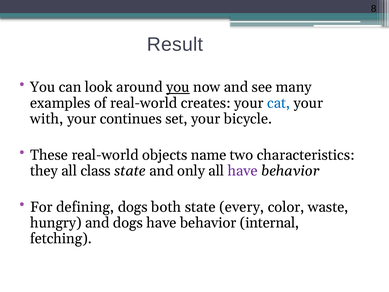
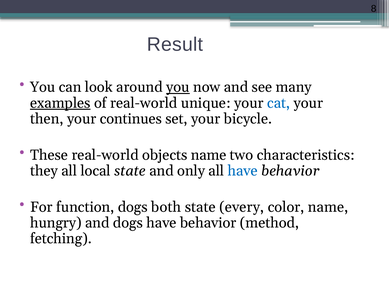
examples underline: none -> present
creates: creates -> unique
with: with -> then
class: class -> local
have at (243, 171) colour: purple -> blue
defining: defining -> function
color waste: waste -> name
internal: internal -> method
